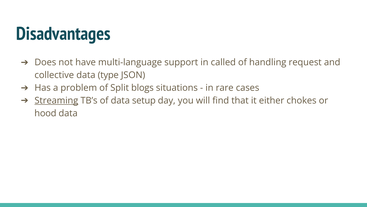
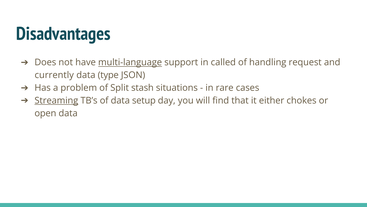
multi-language underline: none -> present
collective: collective -> currently
blogs: blogs -> stash
hood: hood -> open
